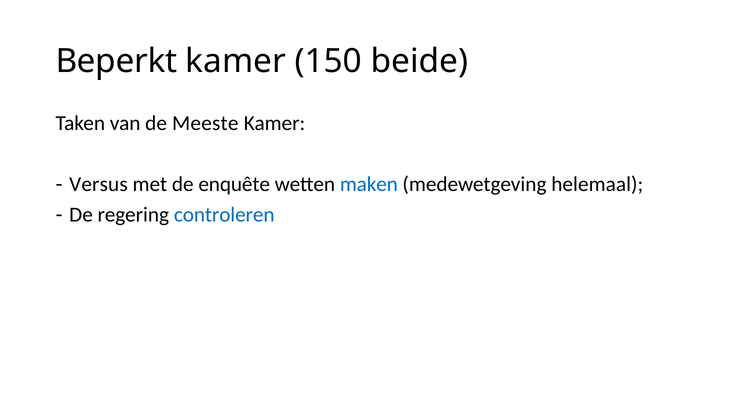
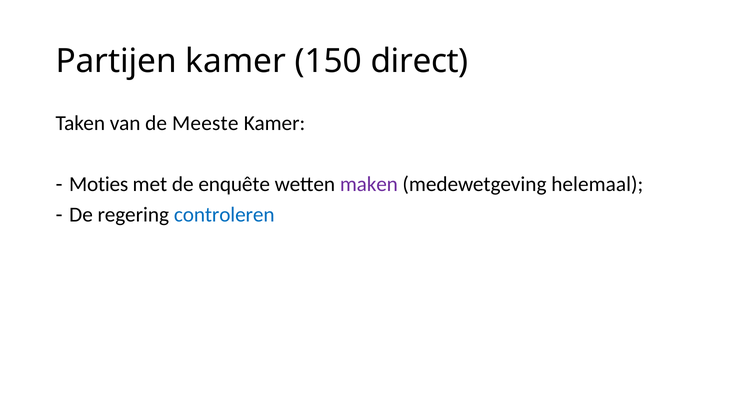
Beperkt: Beperkt -> Partijen
beide: beide -> direct
Versus: Versus -> Moties
maken colour: blue -> purple
